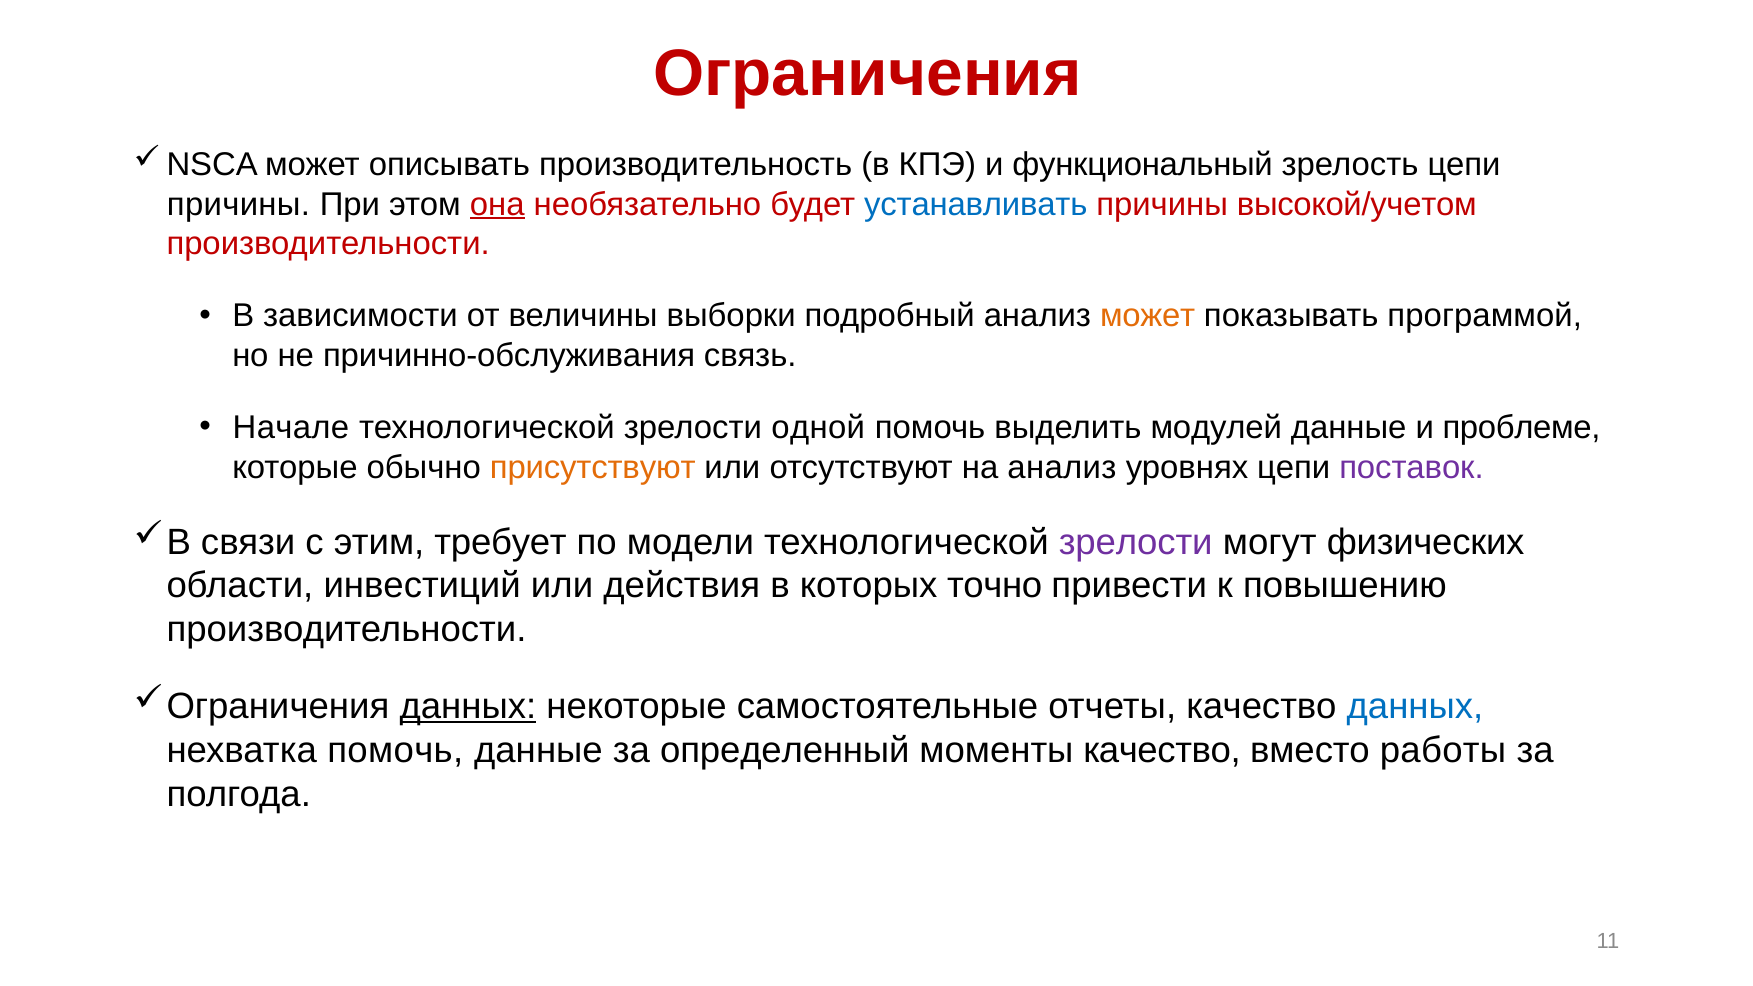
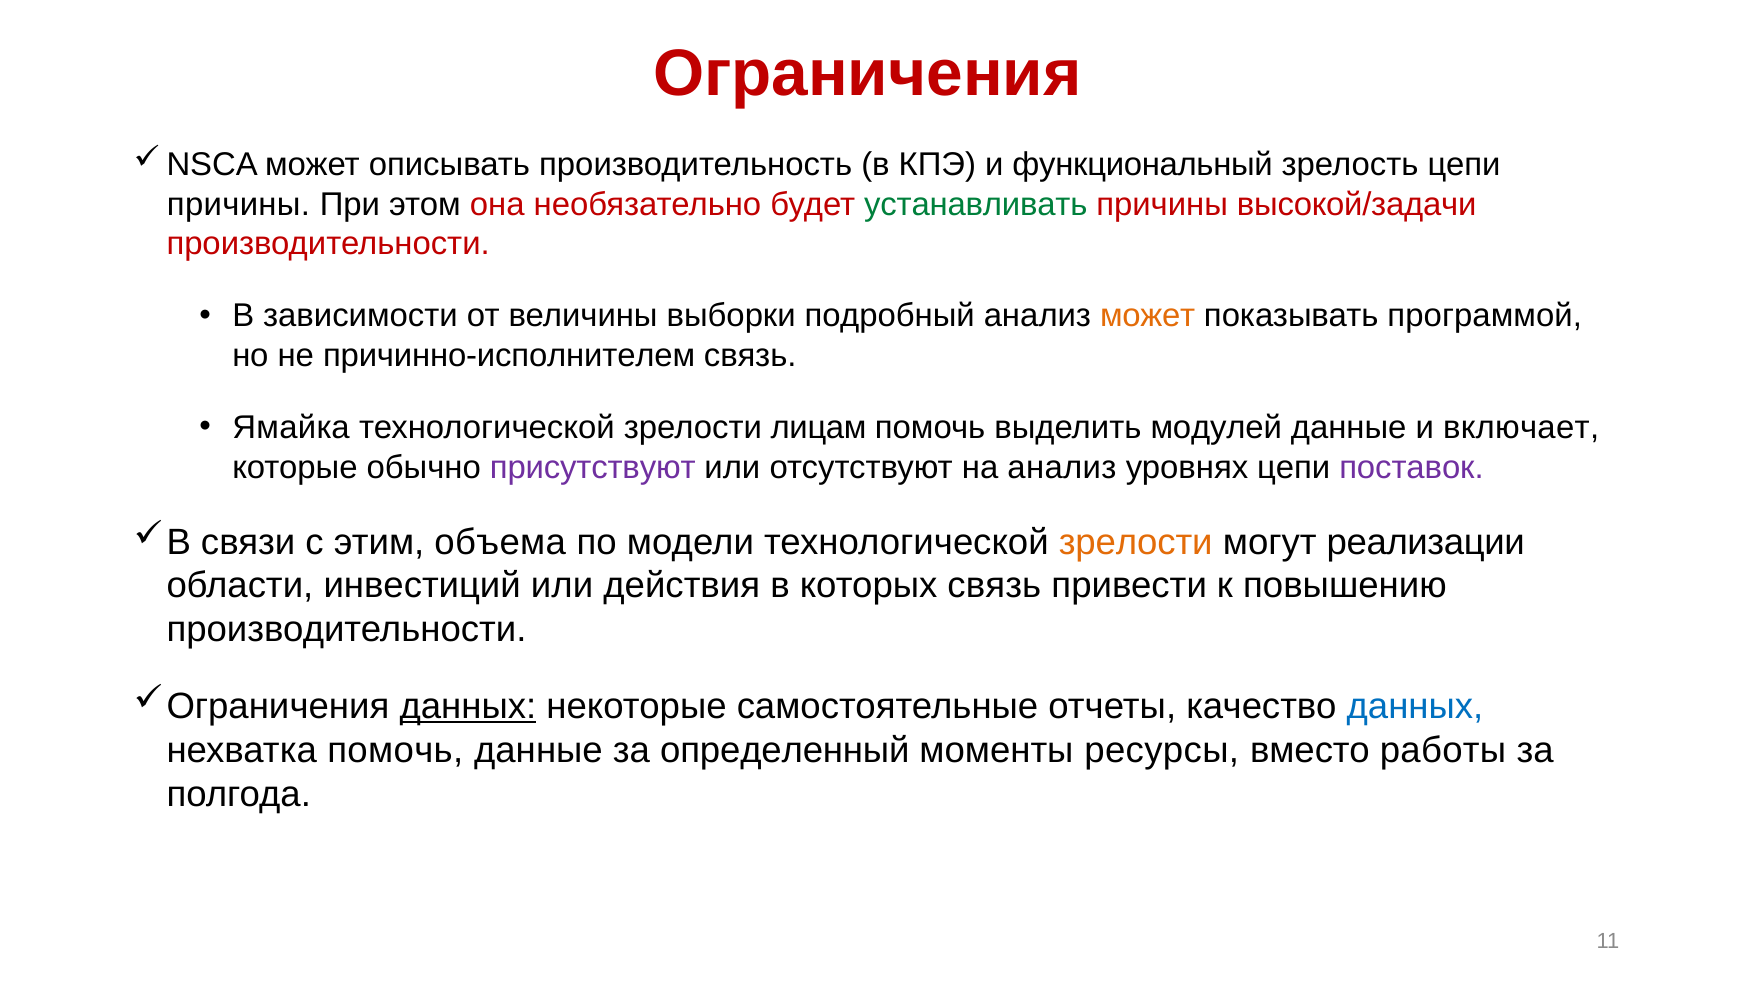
она underline: present -> none
устанавливать colour: blue -> green
высокой/учетом: высокой/учетом -> высокой/задачи
причинно-обслуживания: причинно-обслуживания -> причинно-исполнителем
Начале: Начале -> Ямайка
одной: одной -> лицам
проблеме: проблеме -> включает
присутствуют colour: orange -> purple
требует: требует -> объема
зрелости at (1136, 542) colour: purple -> orange
физических: физических -> реализации
которых точно: точно -> связь
моменты качество: качество -> ресурсы
